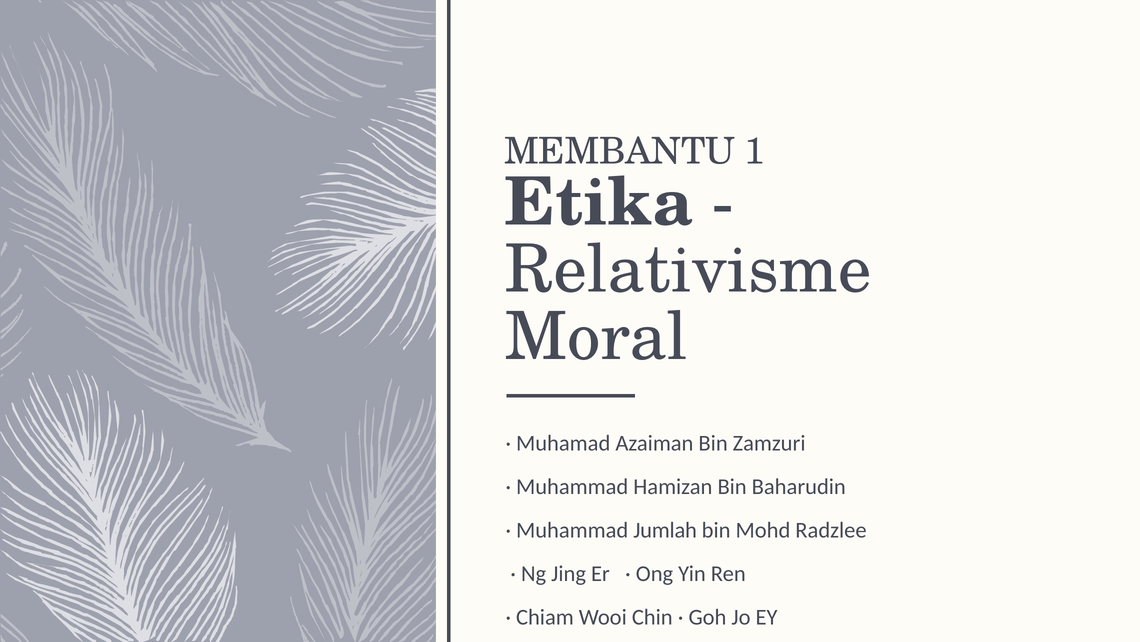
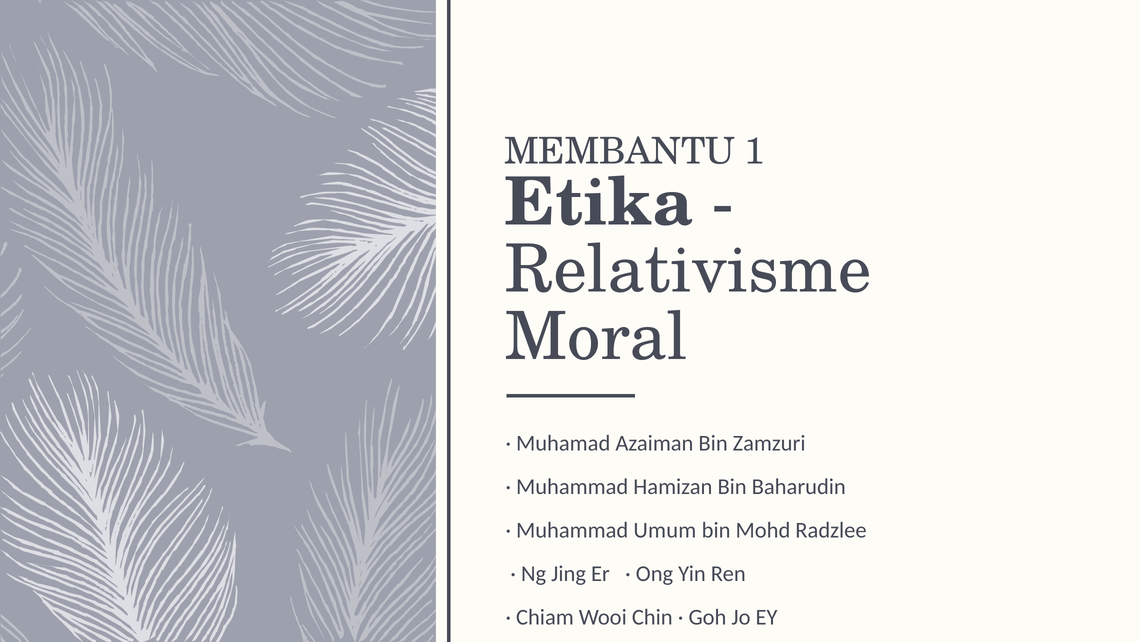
Jumlah: Jumlah -> Umum
